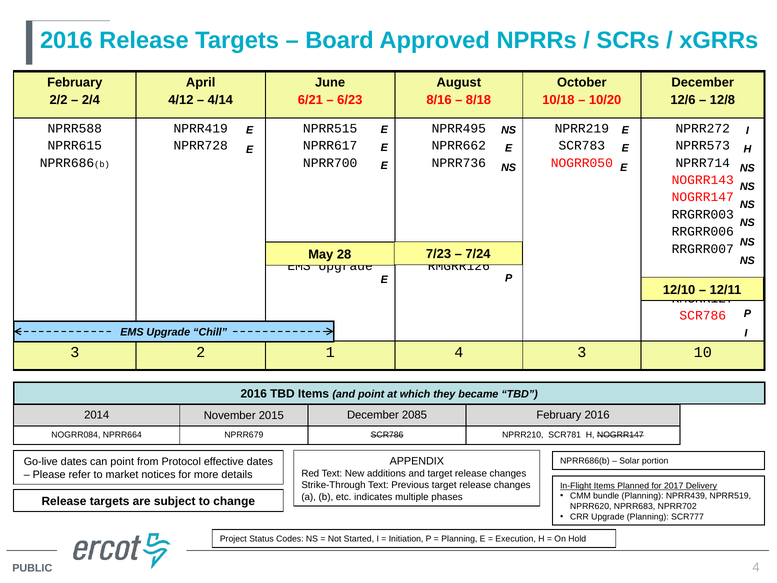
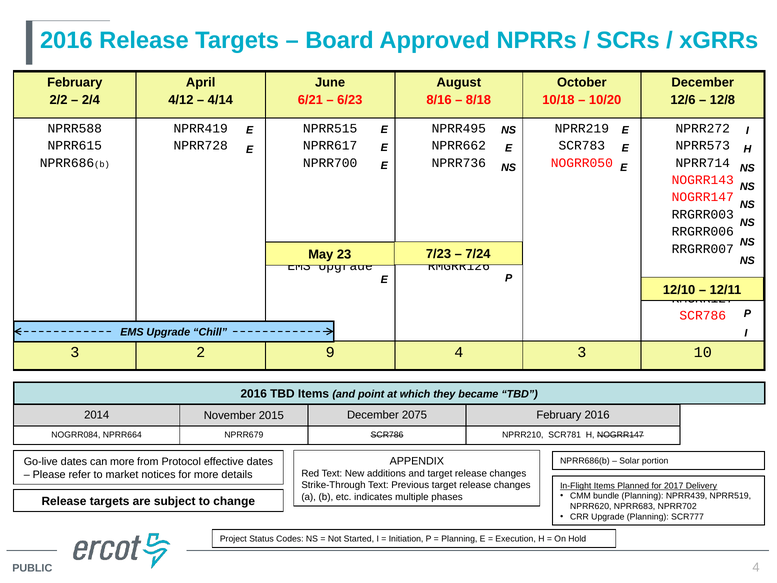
28: 28 -> 23
1: 1 -> 9
2085: 2085 -> 2075
can point: point -> more
